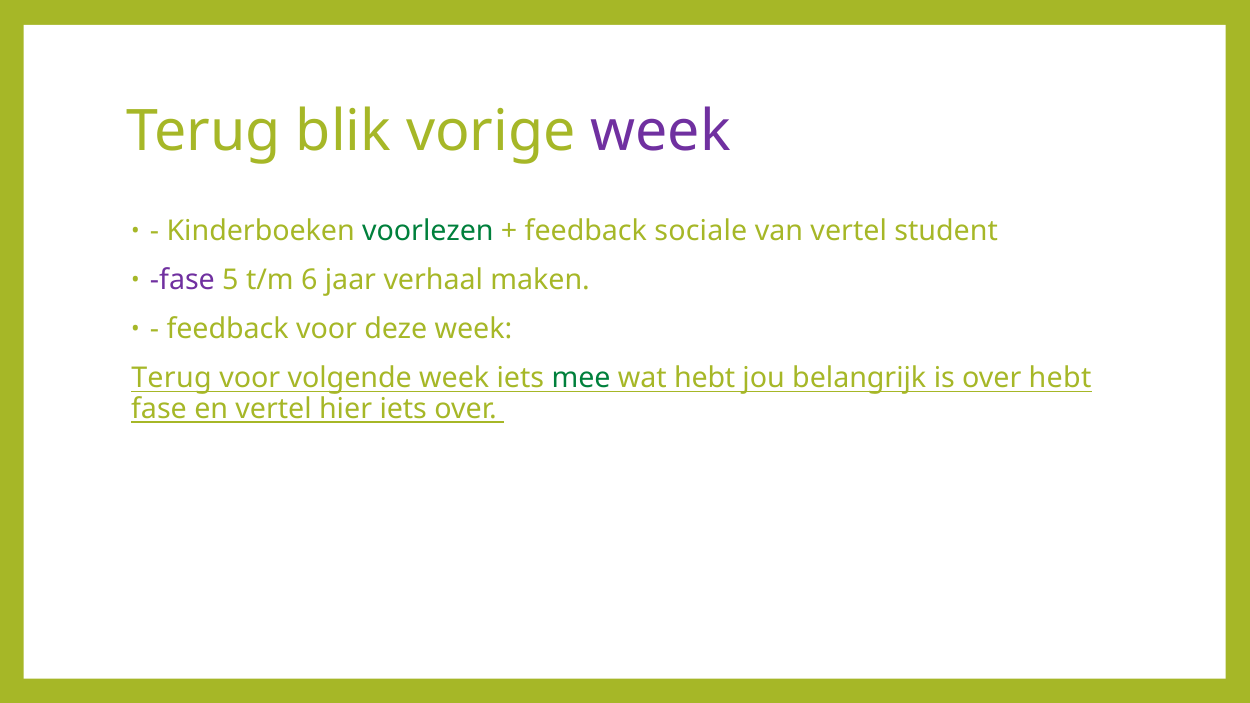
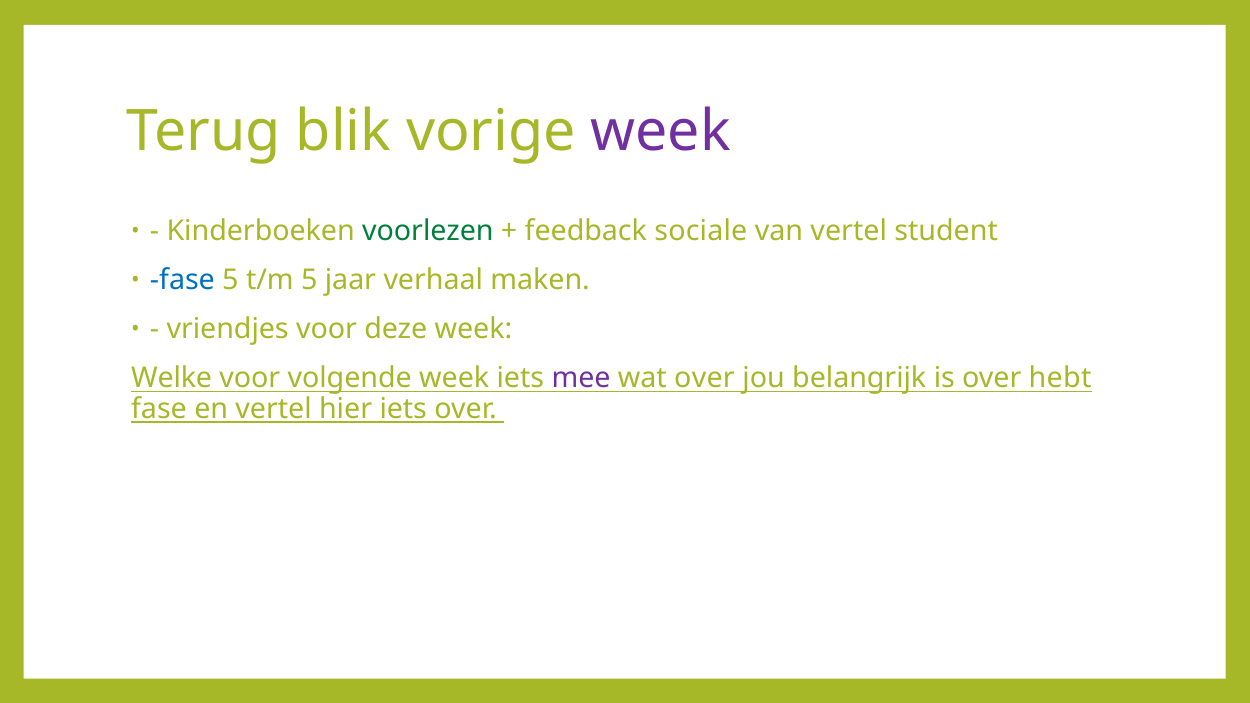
fase at (182, 280) colour: purple -> blue
t/m 6: 6 -> 5
feedback at (228, 329): feedback -> vriendjes
Terug at (171, 378): Terug -> Welke
mee colour: green -> purple
wat hebt: hebt -> over
